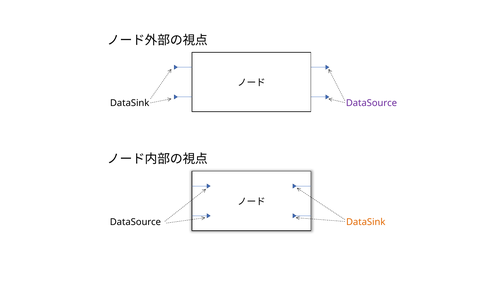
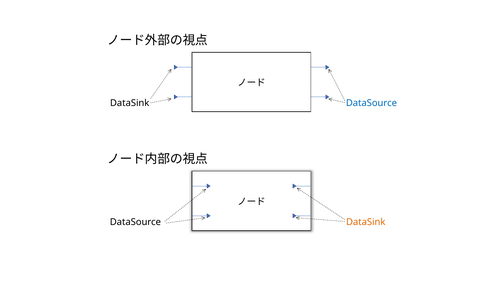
DataSource at (371, 103) colour: purple -> blue
